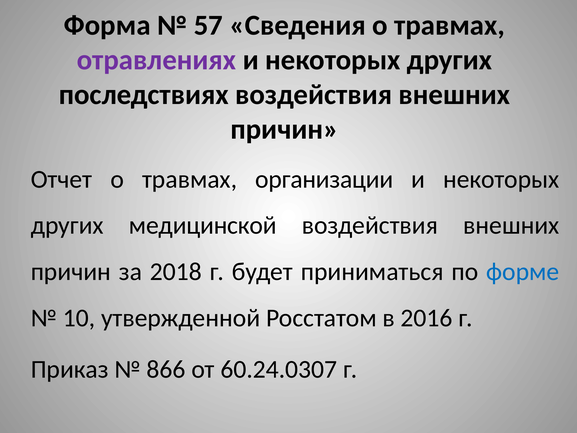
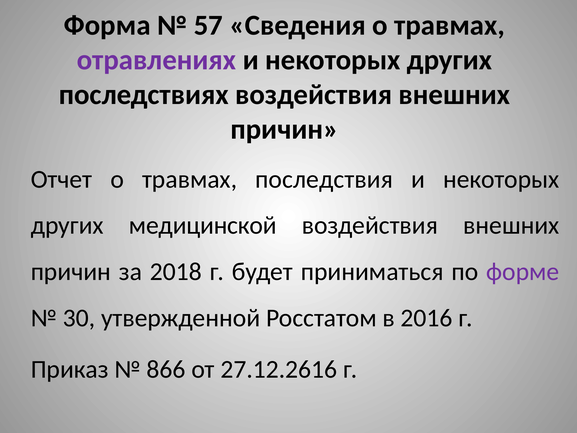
организации: организации -> последствия
форме colour: blue -> purple
10: 10 -> 30
60.24.0307: 60.24.0307 -> 27.12.2616
